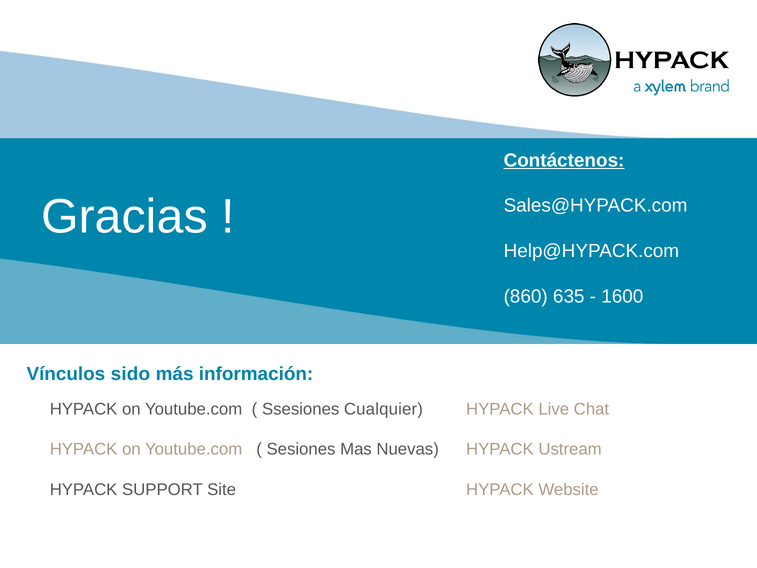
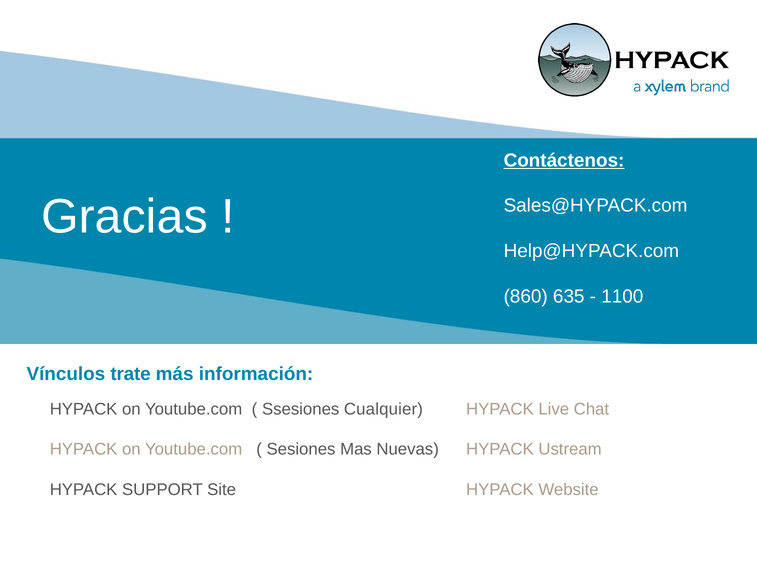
1600: 1600 -> 1100
sido: sido -> trate
